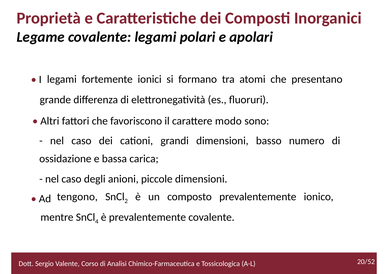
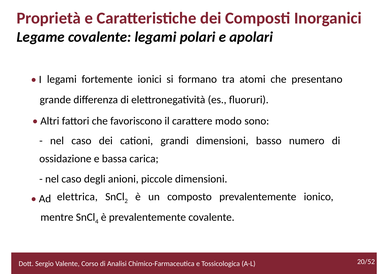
tengono: tengono -> elettrica
